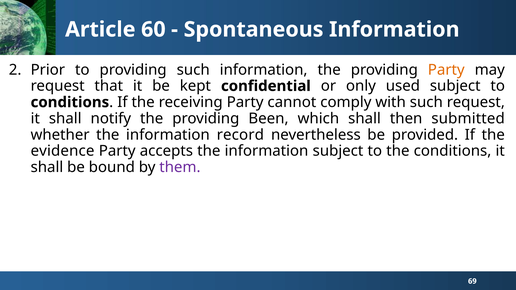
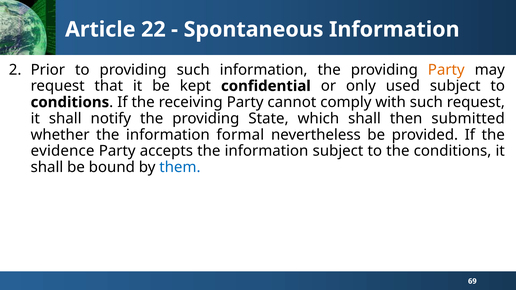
60: 60 -> 22
Been: Been -> State
record: record -> formal
them colour: purple -> blue
